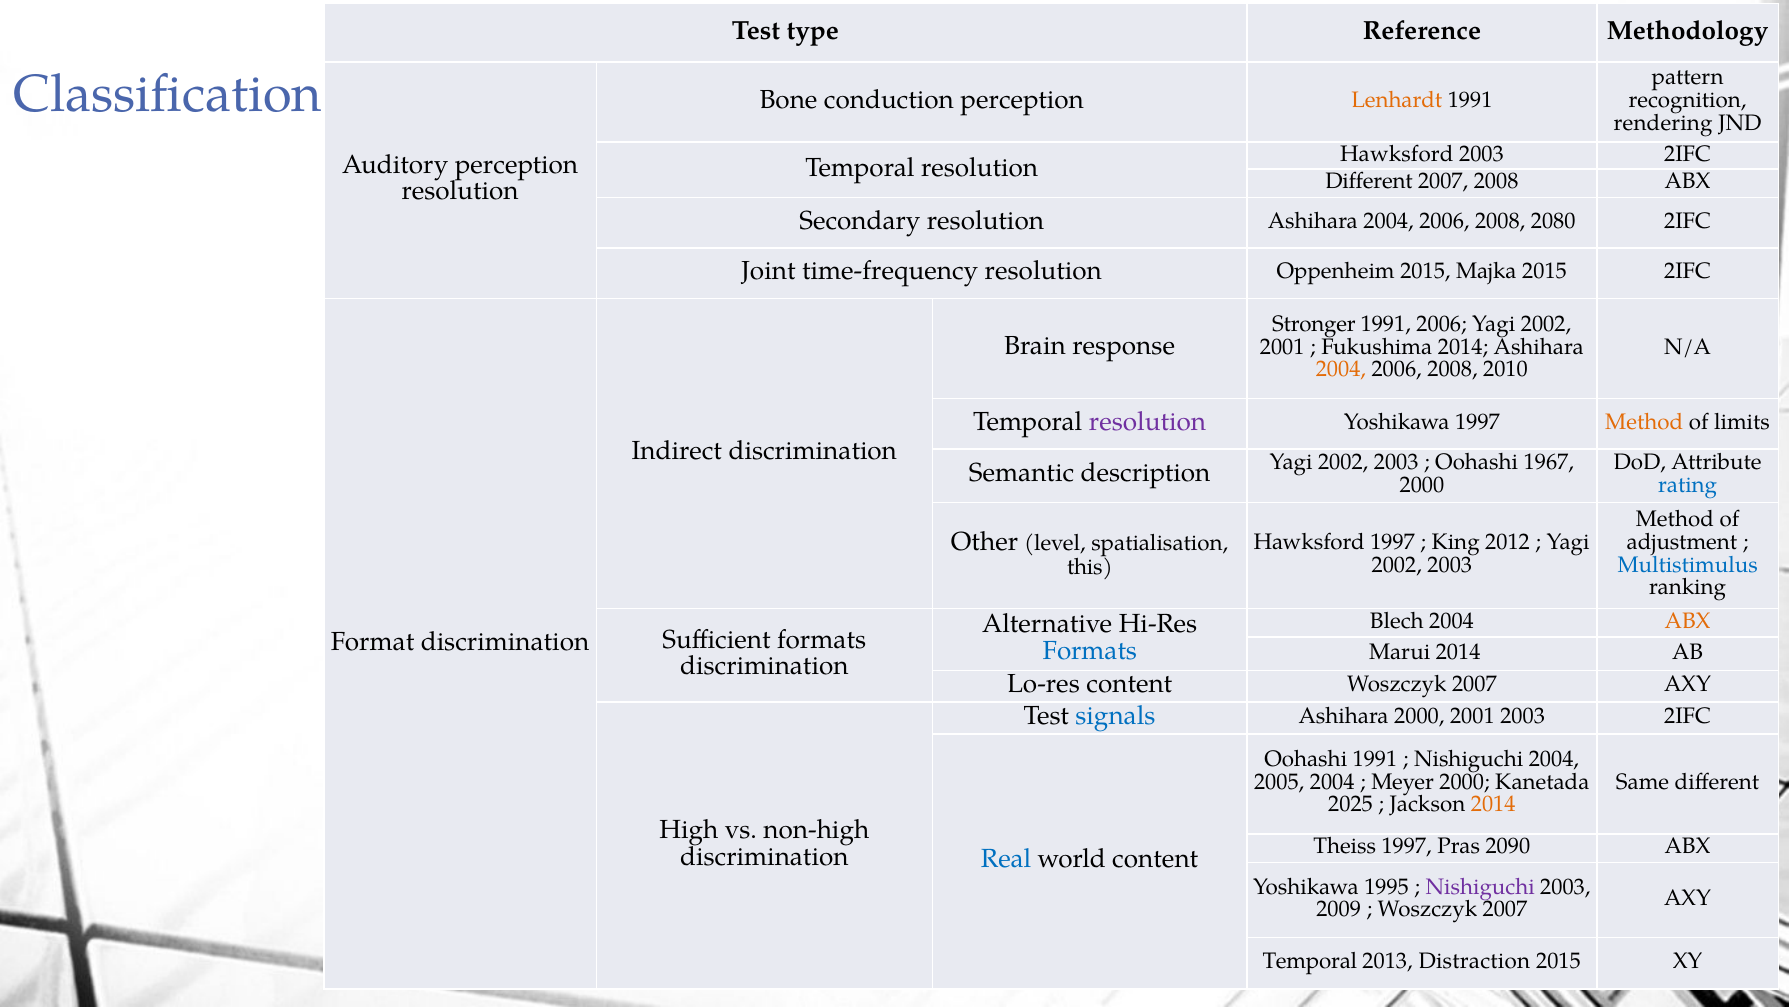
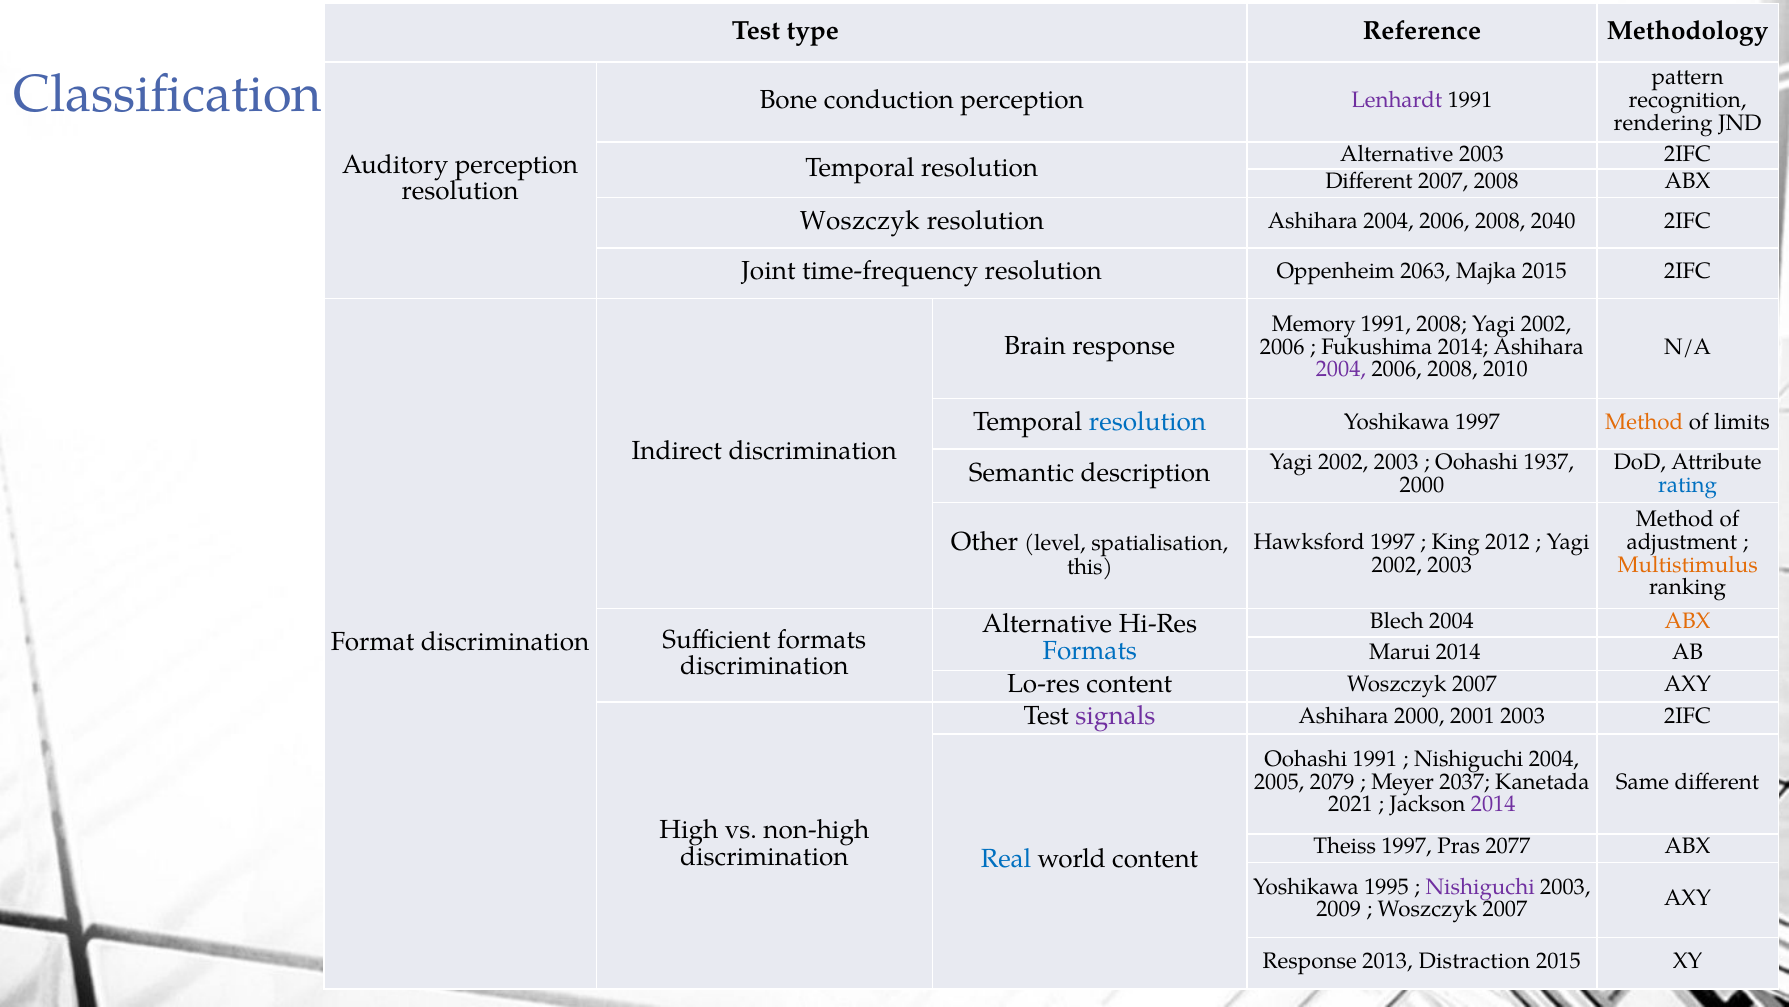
Lenhardt colour: orange -> purple
Hawksford at (1397, 154): Hawksford -> Alternative
Secondary at (860, 220): Secondary -> Woszczyk
2080: 2080 -> 2040
Oppenheim 2015: 2015 -> 2063
Stronger: Stronger -> Memory
1991 2006: 2006 -> 2008
2001 at (1282, 347): 2001 -> 2006
2004 at (1341, 369) colour: orange -> purple
resolution at (1148, 421) colour: purple -> blue
1967: 1967 -> 1937
Multistimulus colour: blue -> orange
signals colour: blue -> purple
2005 2004: 2004 -> 2079
Meyer 2000: 2000 -> 2037
2025: 2025 -> 2021
2014 at (1493, 804) colour: orange -> purple
2090: 2090 -> 2077
Temporal at (1310, 961): Temporal -> Response
